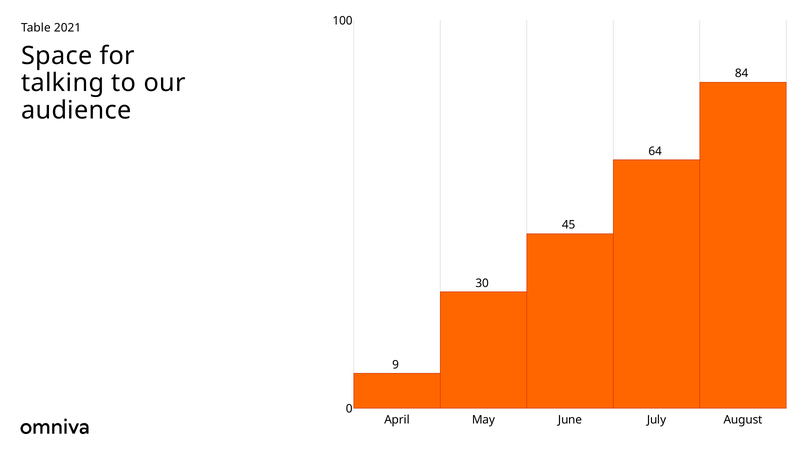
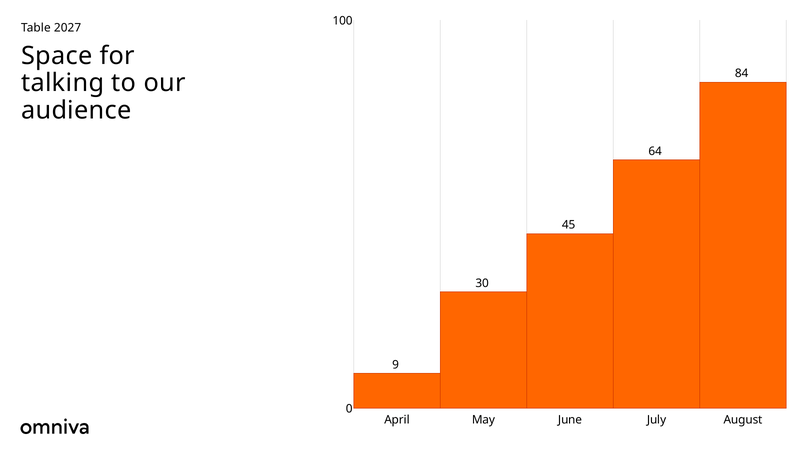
2021: 2021 -> 2027
